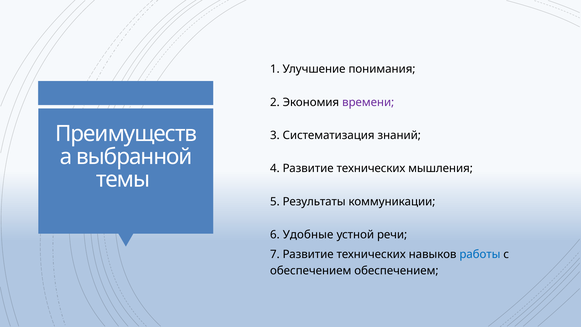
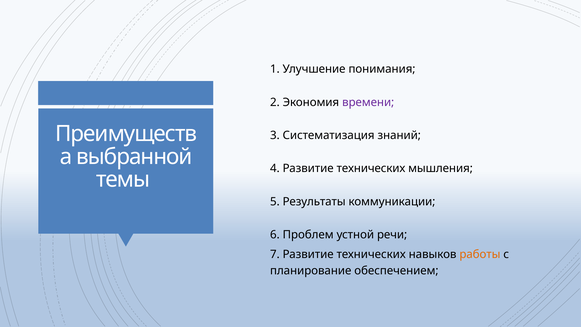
Удобные: Удобные -> Проблем
работы colour: blue -> orange
обеспечением at (311, 271): обеспечением -> планирование
